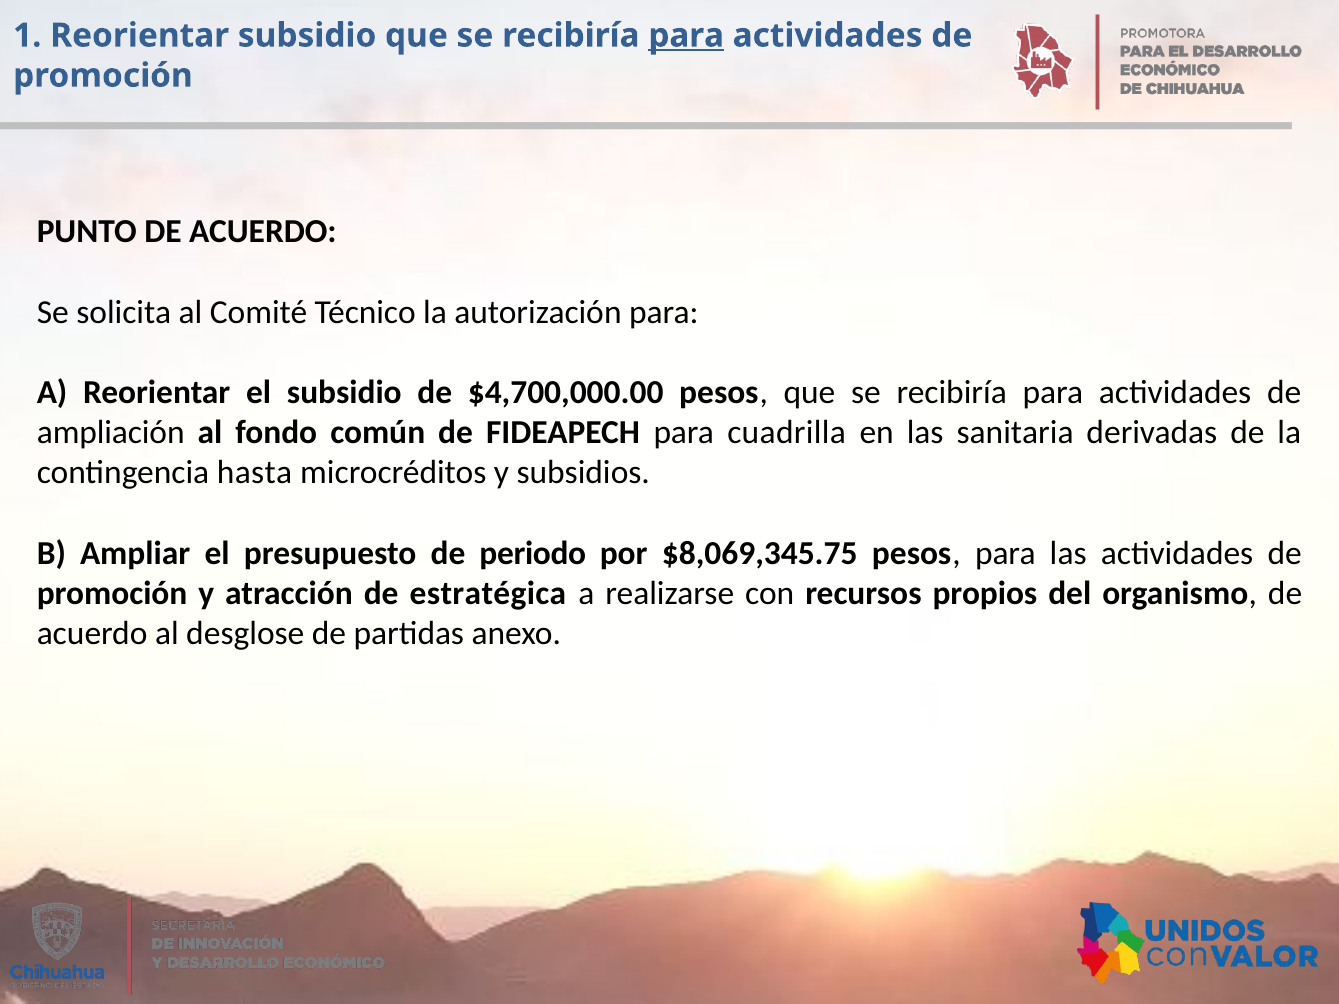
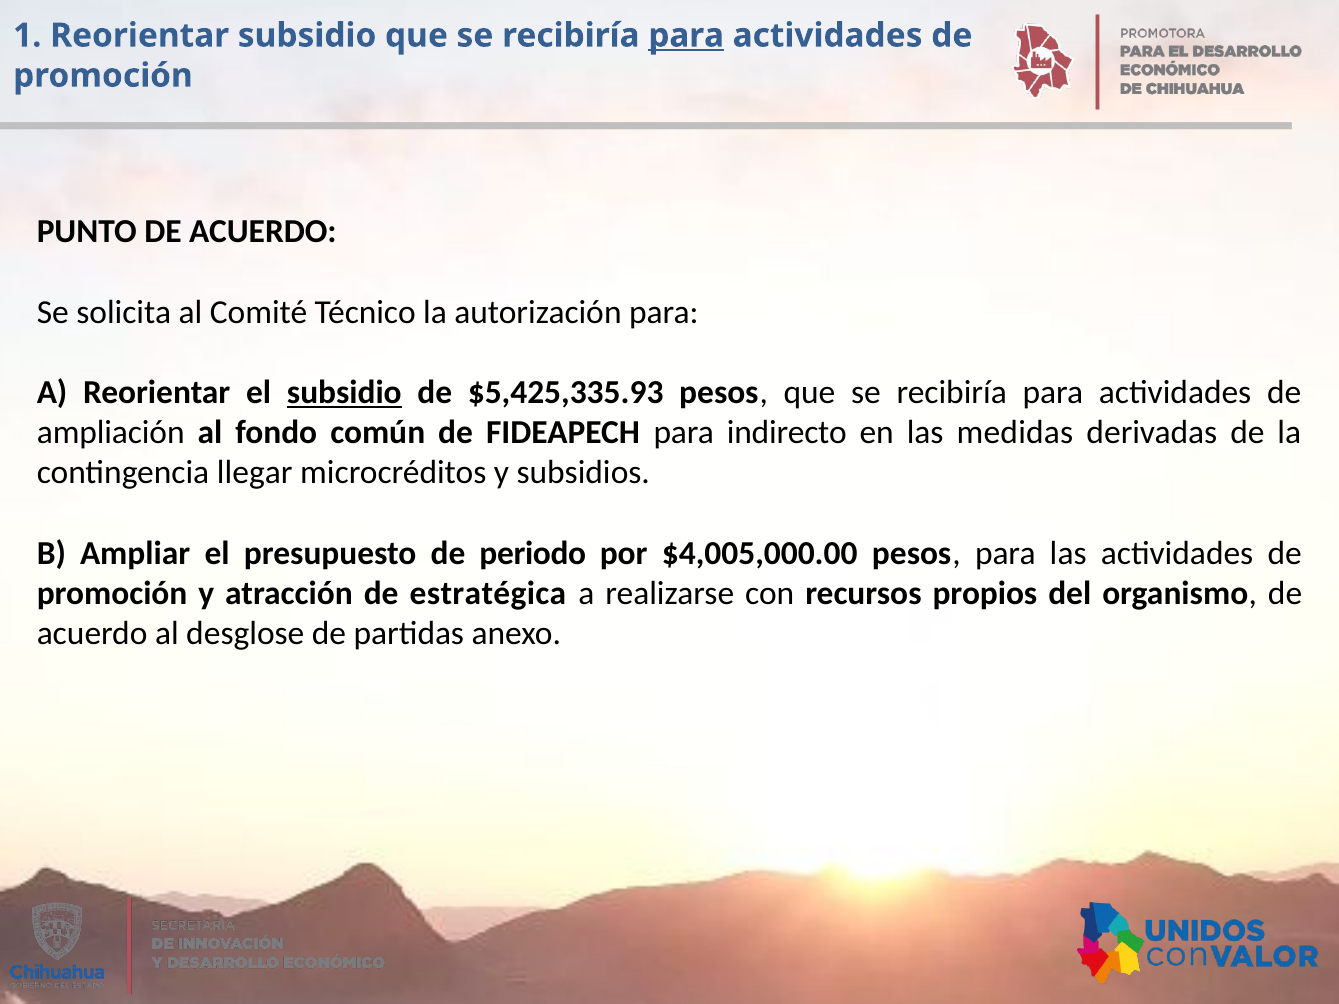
subsidio at (344, 392) underline: none -> present
$4,700,000.00: $4,700,000.00 -> $5,425,335.93
cuadrilla: cuadrilla -> indirecto
sanitaria: sanitaria -> medidas
hasta: hasta -> llegar
$8,069,345.75: $8,069,345.75 -> $4,005,000.00
